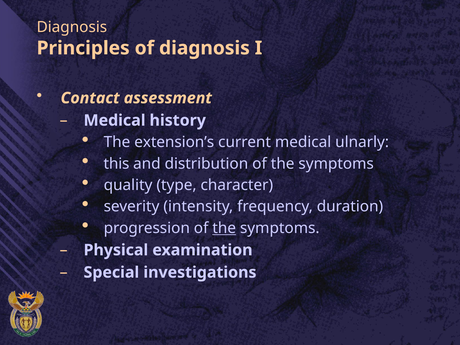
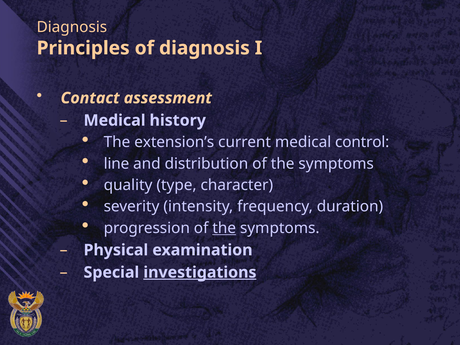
ulnarly: ulnarly -> control
this: this -> line
investigations underline: none -> present
